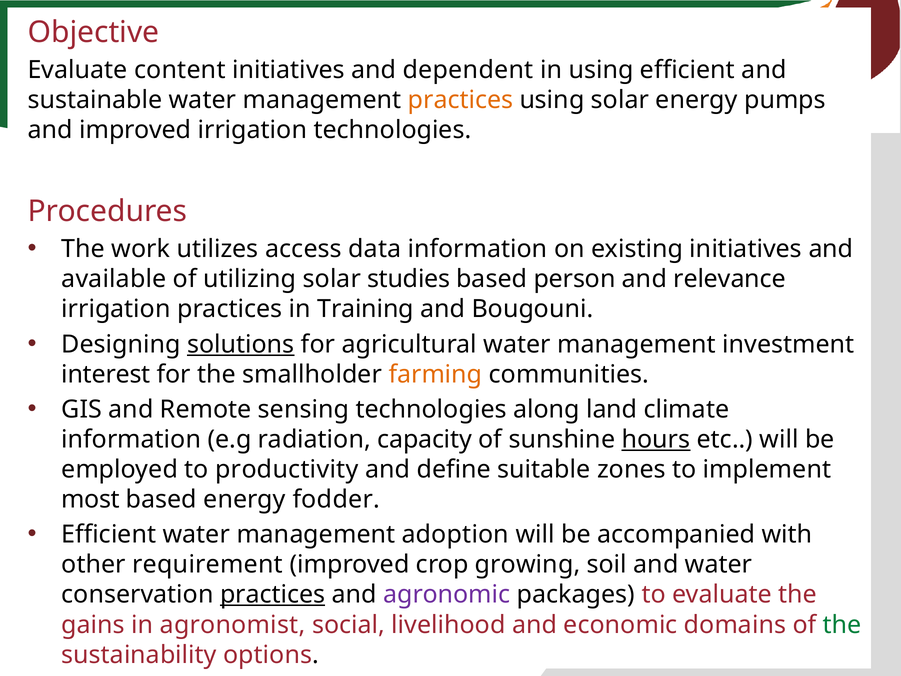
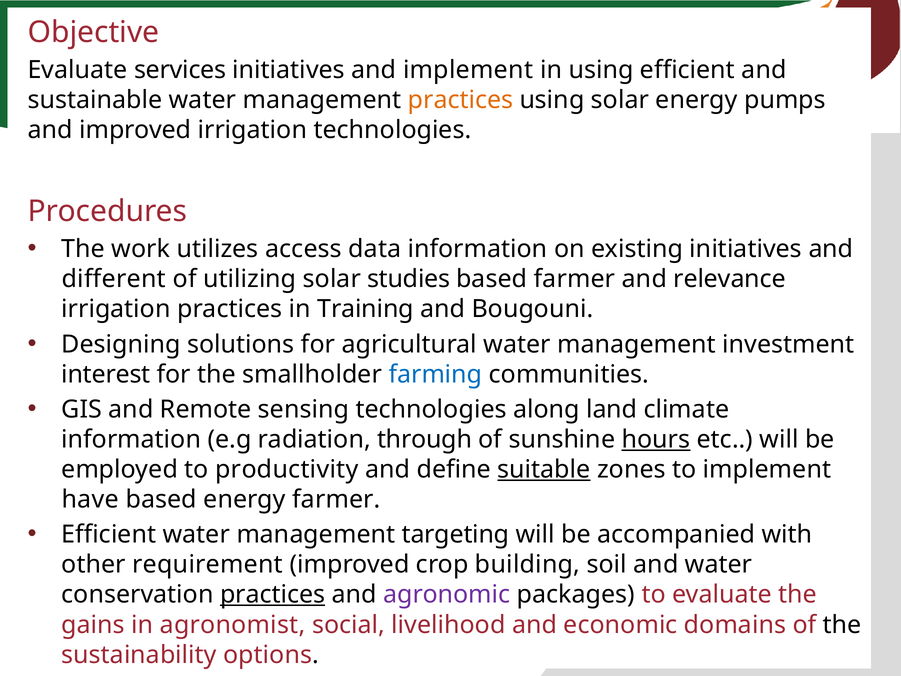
content: content -> services
and dependent: dependent -> implement
available: available -> different
based person: person -> farmer
solutions underline: present -> none
farming colour: orange -> blue
capacity: capacity -> through
suitable underline: none -> present
most: most -> have
energy fodder: fodder -> farmer
adoption: adoption -> targeting
growing: growing -> building
the at (842, 625) colour: green -> black
